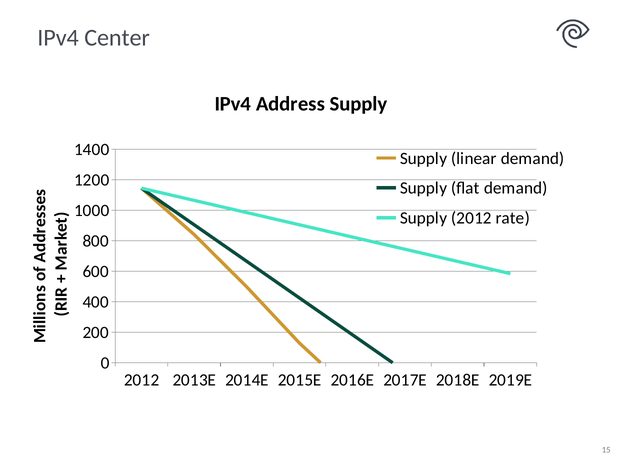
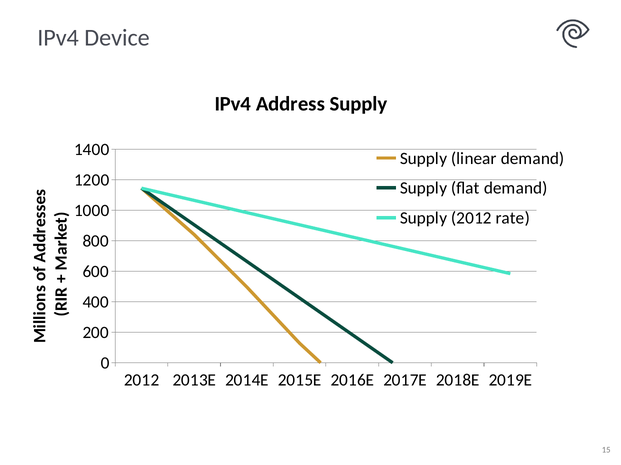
Center: Center -> Device
